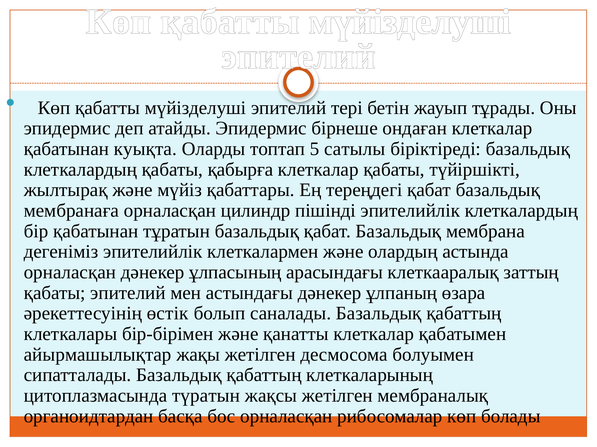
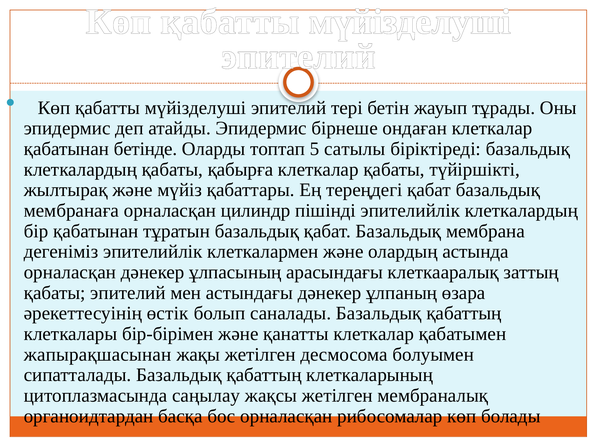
куықта: куықта -> бетінде
айырмашылықтар: айырмашылықтар -> жапырақшасынан
түратын: түратын -> саңылау
